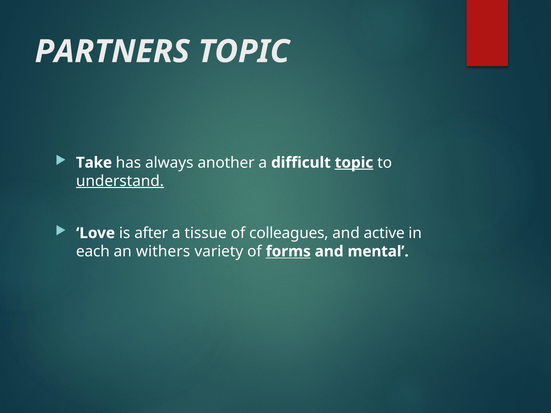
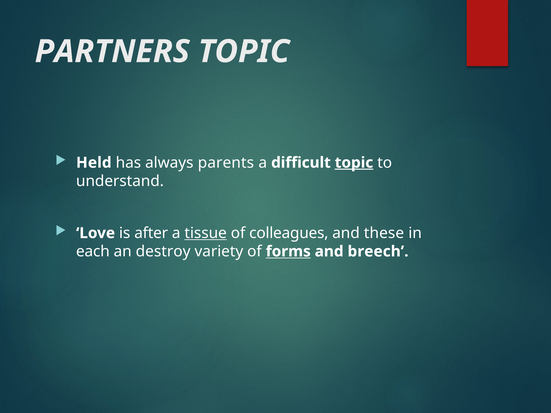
Take: Take -> Held
another: another -> parents
understand underline: present -> none
tissue underline: none -> present
active: active -> these
withers: withers -> destroy
mental: mental -> breech
